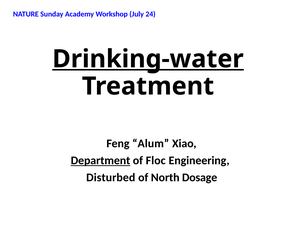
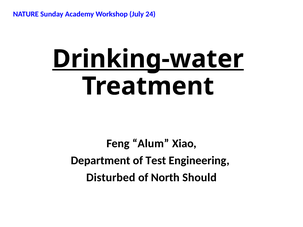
Department underline: present -> none
Floc: Floc -> Test
Dosage: Dosage -> Should
